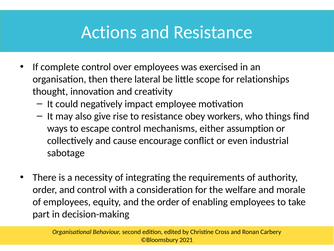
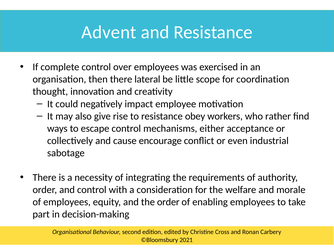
Actions: Actions -> Advent
relationships: relationships -> coordination
things: things -> rather
assumption: assumption -> acceptance
